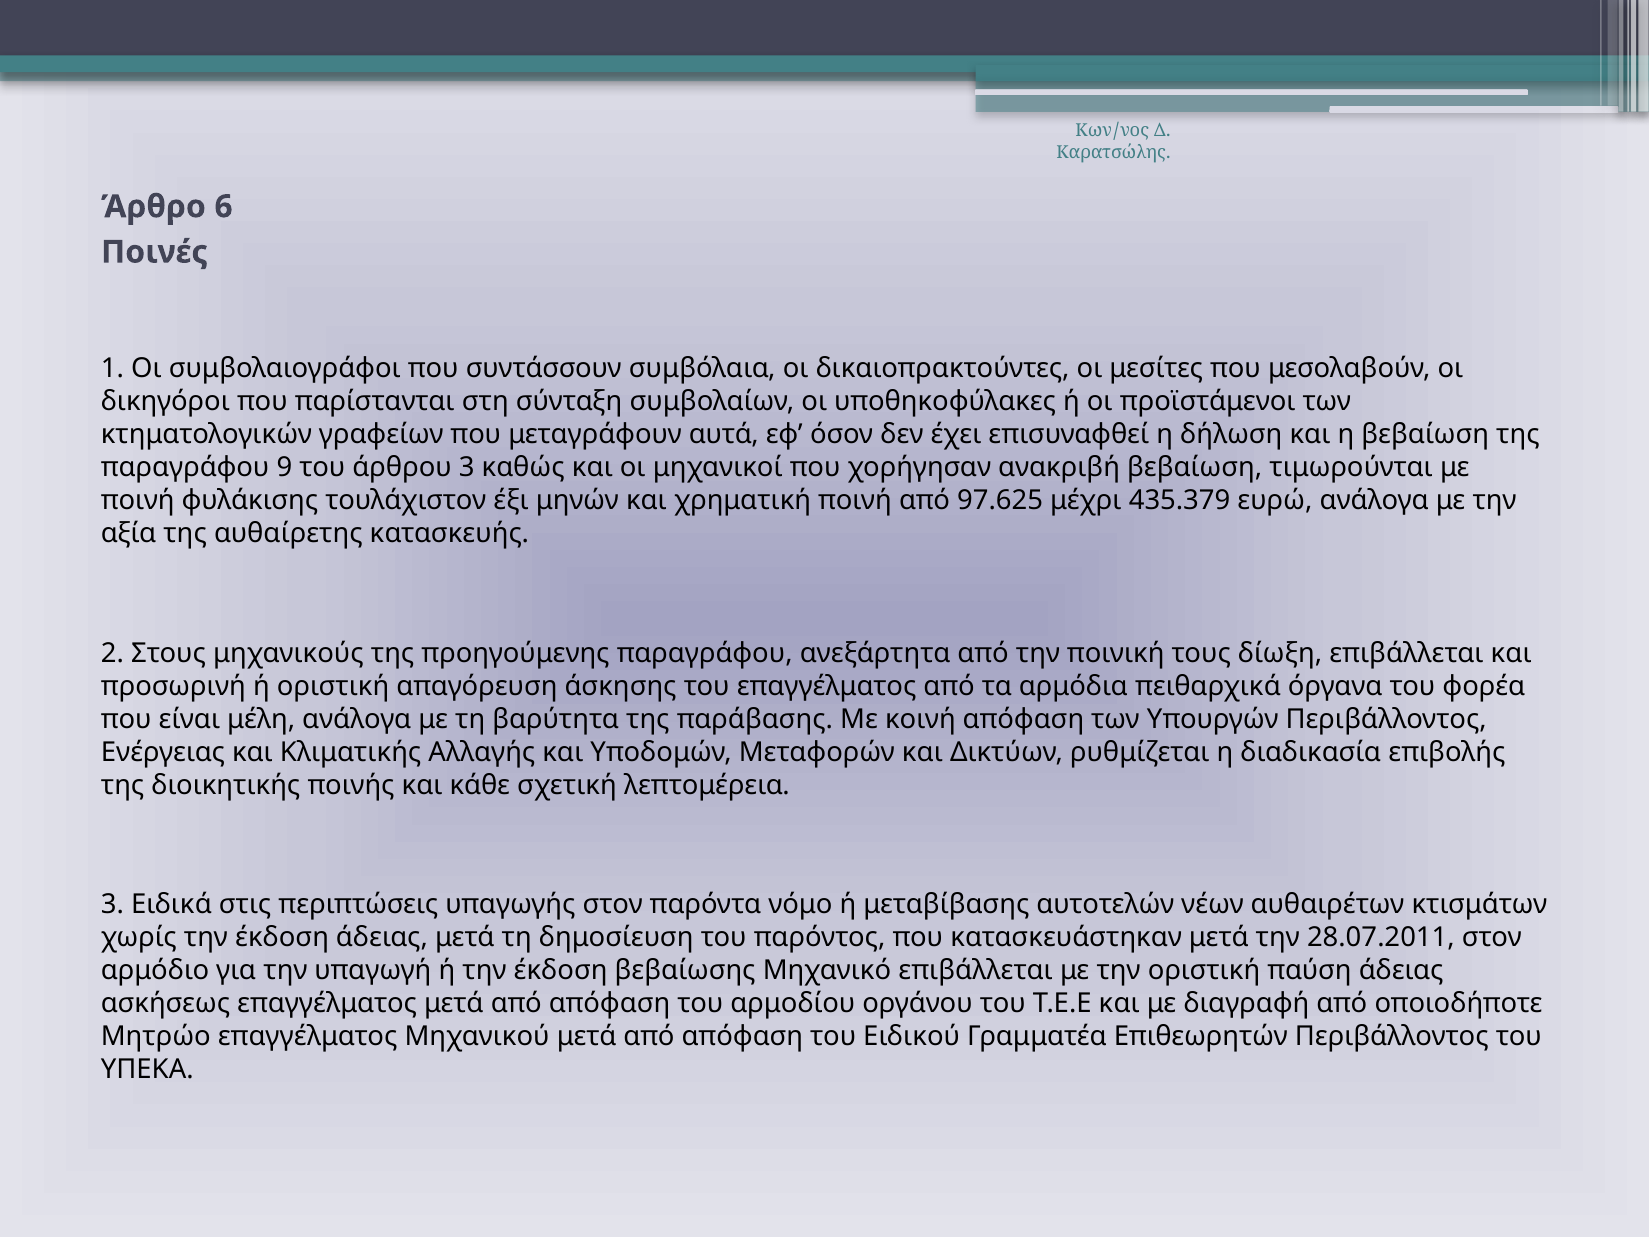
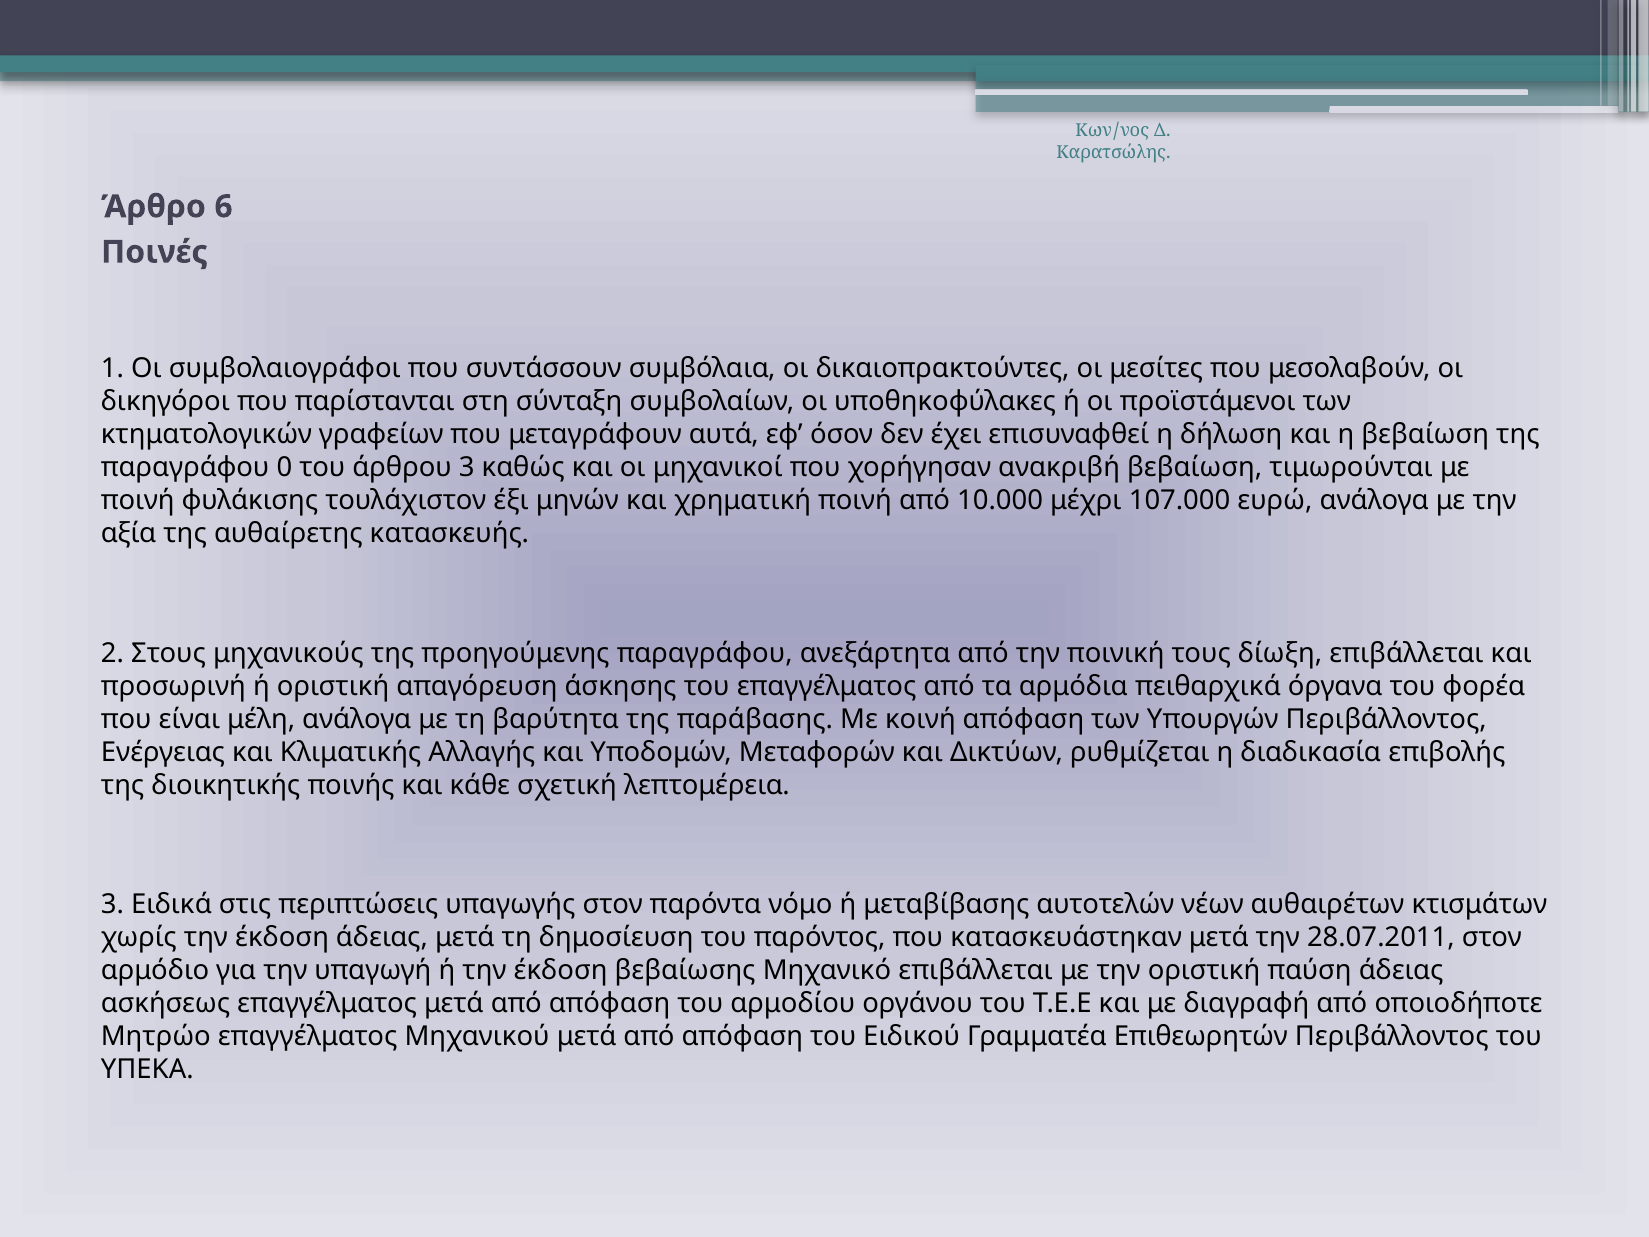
9: 9 -> 0
97.625: 97.625 -> 10.000
435.379: 435.379 -> 107.000
